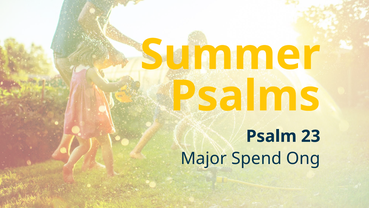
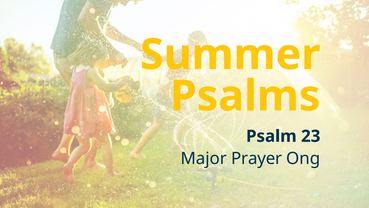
Spend: Spend -> Prayer
